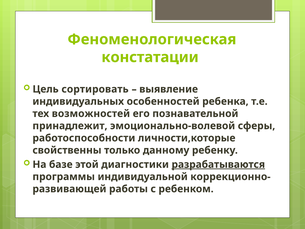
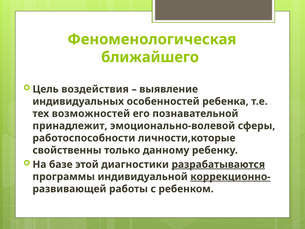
констатации: констатации -> ближайшего
сортировать: сортировать -> воздействия
коррекционно- underline: none -> present
